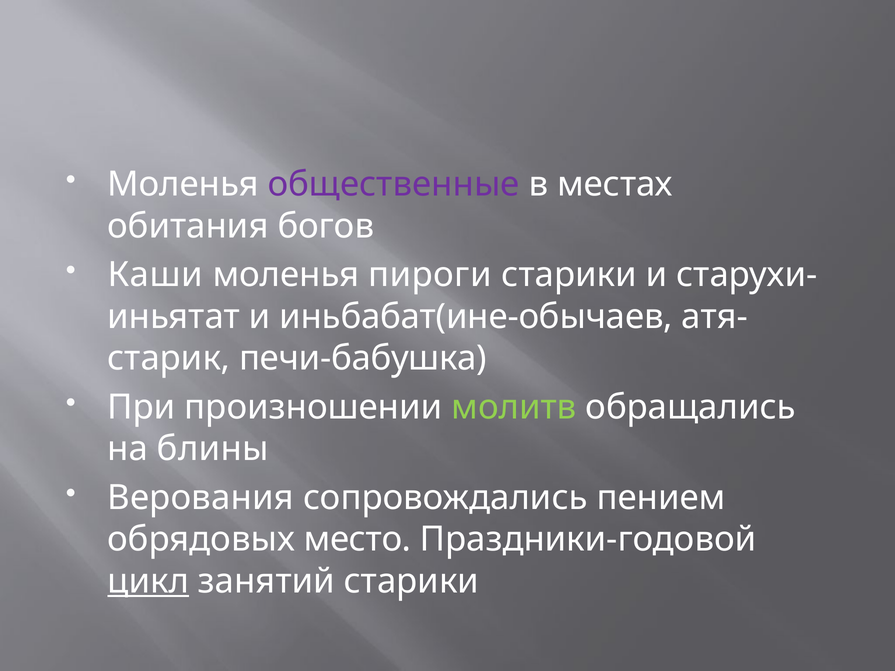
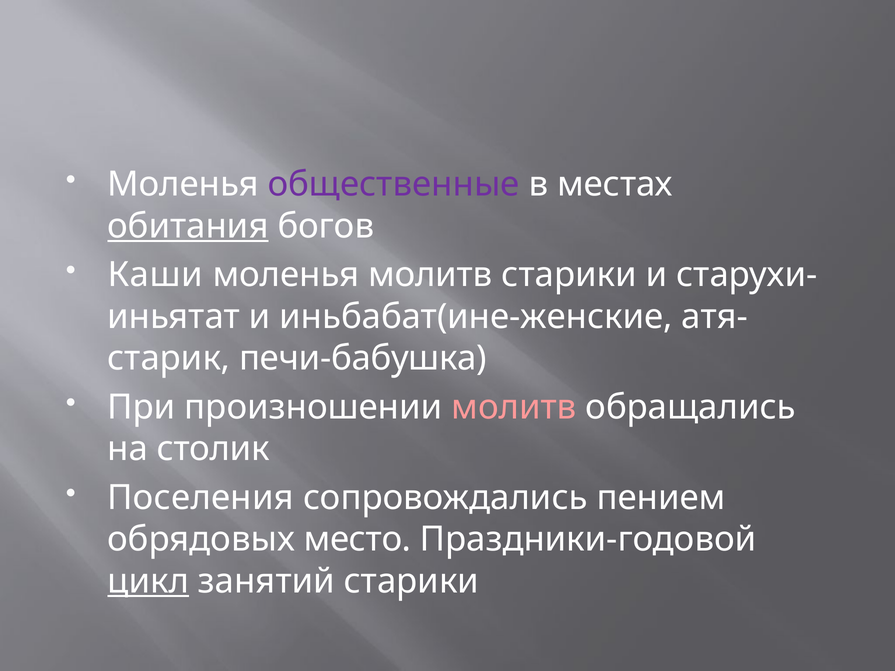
обитания underline: none -> present
моленья пироги: пироги -> молитв
иньбабат(ине-обычаев: иньбабат(ине-обычаев -> иньбабат(ине-женские
молитв at (514, 407) colour: light green -> pink
блины: блины -> столик
Верования: Верования -> Поселения
